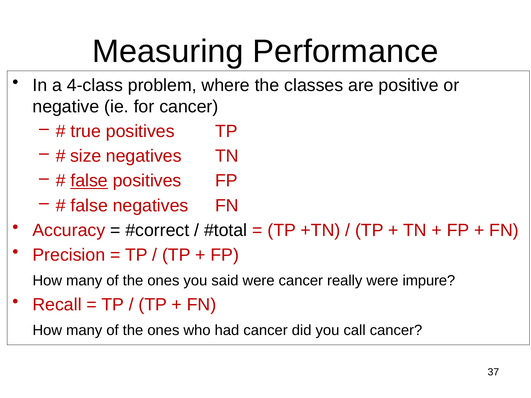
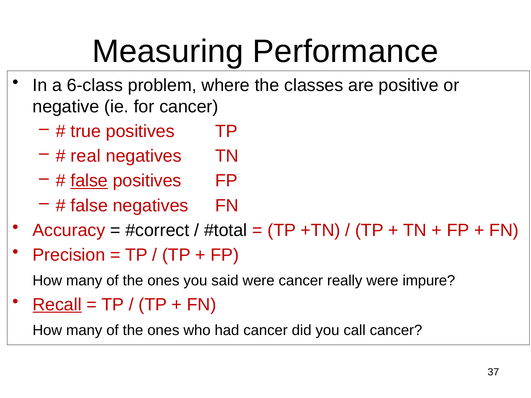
4-class: 4-class -> 6-class
size: size -> real
Recall underline: none -> present
